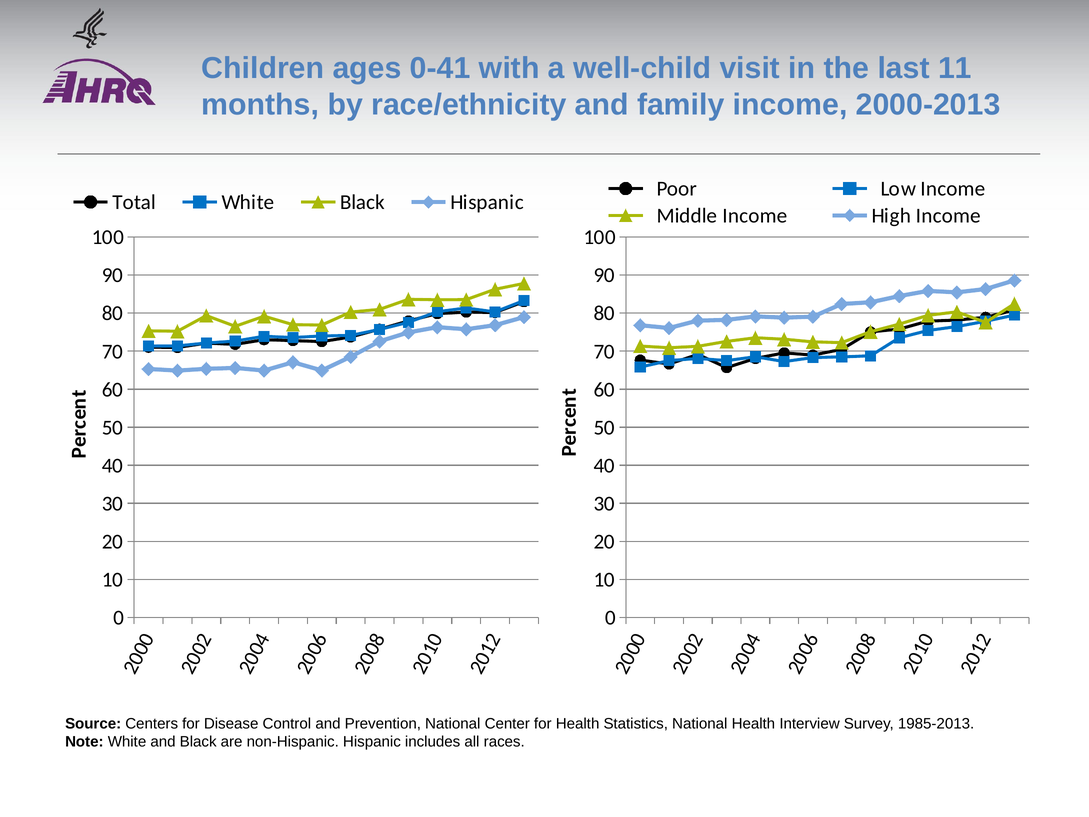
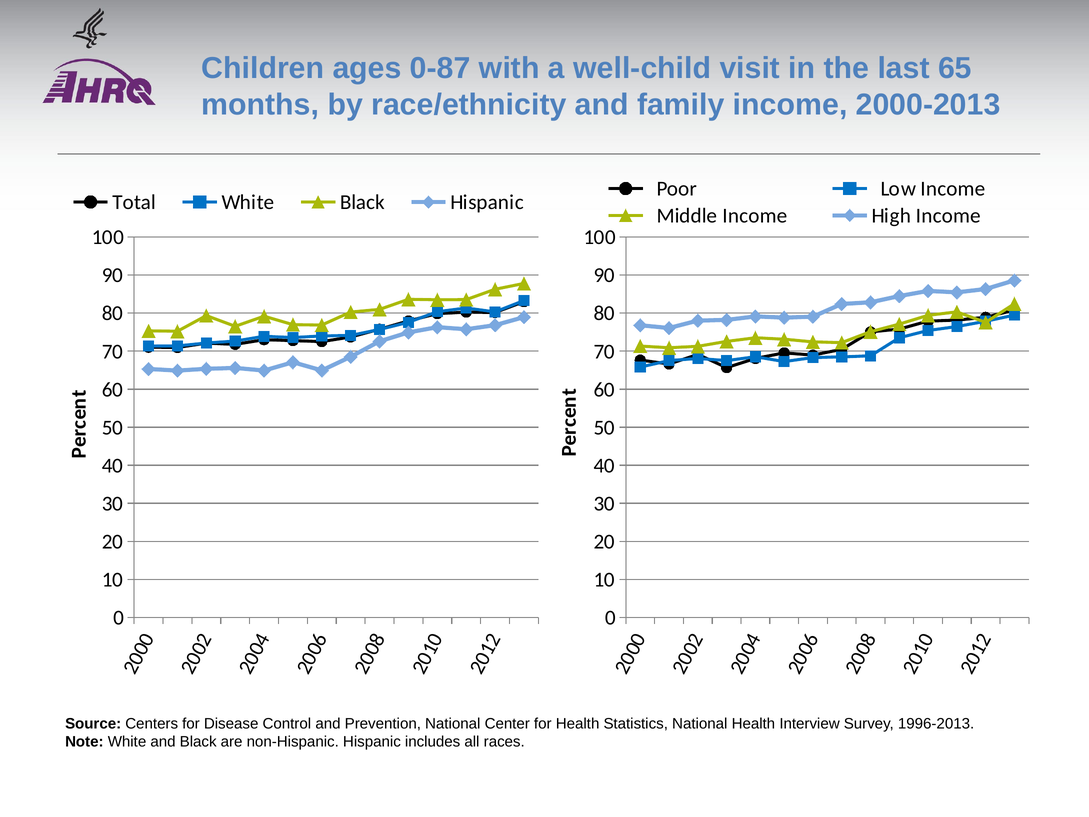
0-41: 0-41 -> 0-87
11: 11 -> 65
1985-2013: 1985-2013 -> 1996-2013
